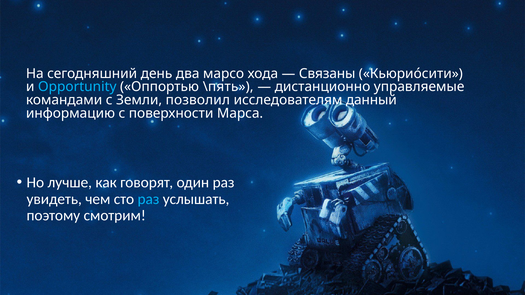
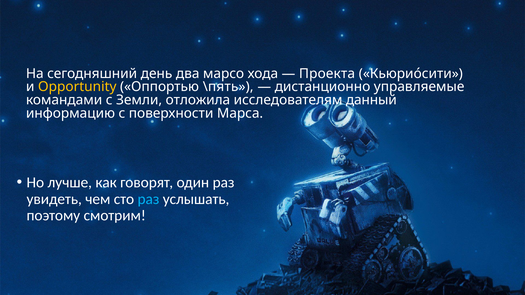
Связаны: Связаны -> Проекта
Opportunity colour: light blue -> yellow
позволил: позволил -> отложила
